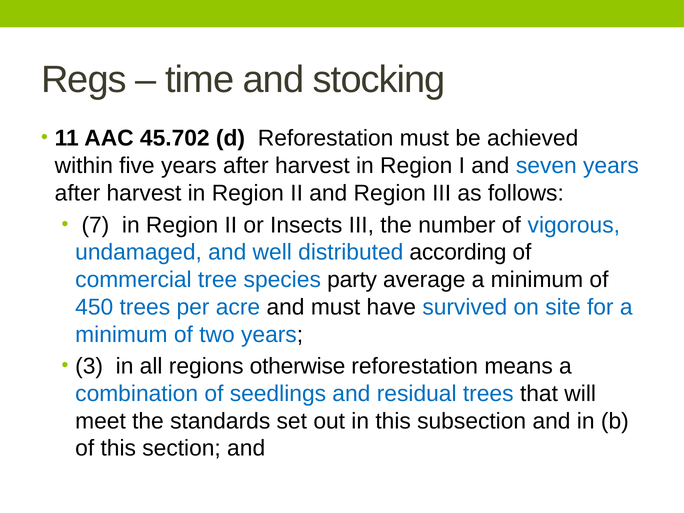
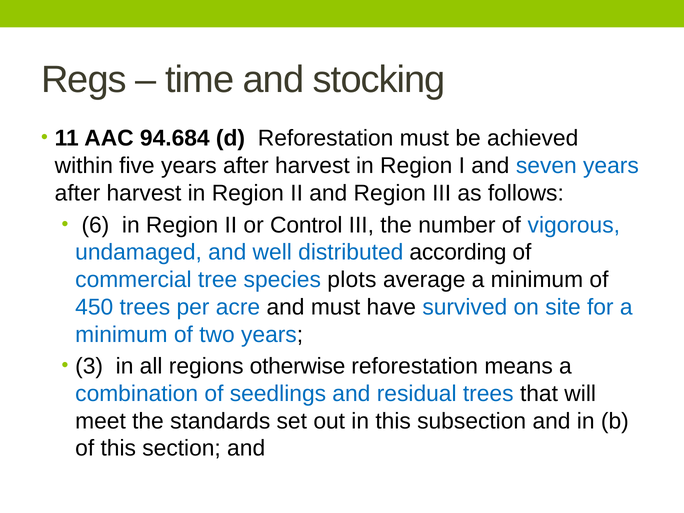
45.702: 45.702 -> 94.684
7: 7 -> 6
Insects: Insects -> Control
party: party -> plots
